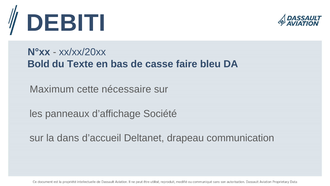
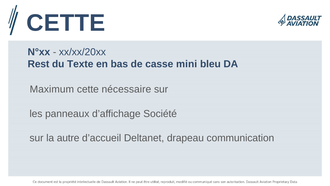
DEBITI at (66, 23): DEBITI -> CETTE
Bold: Bold -> Rest
faire: faire -> mini
dans: dans -> autre
